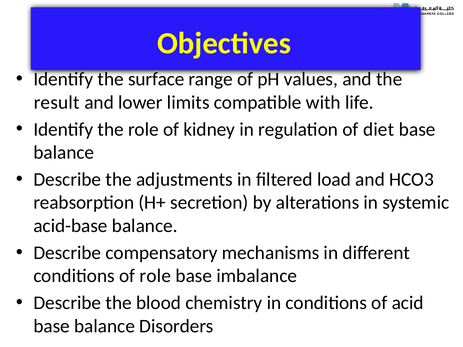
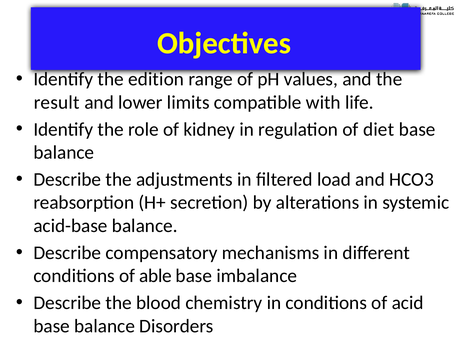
surface: surface -> edition
of role: role -> able
